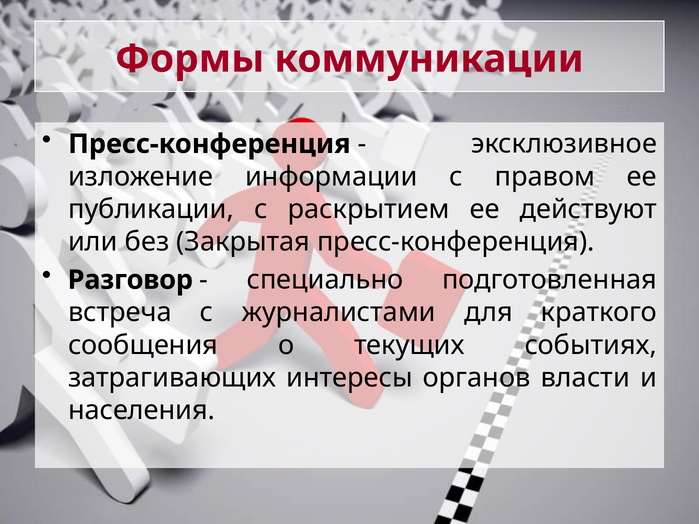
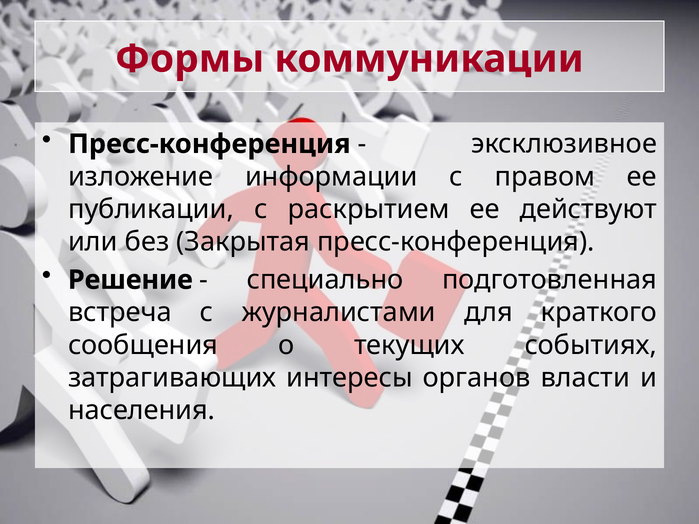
Разговор: Разговор -> Решение
